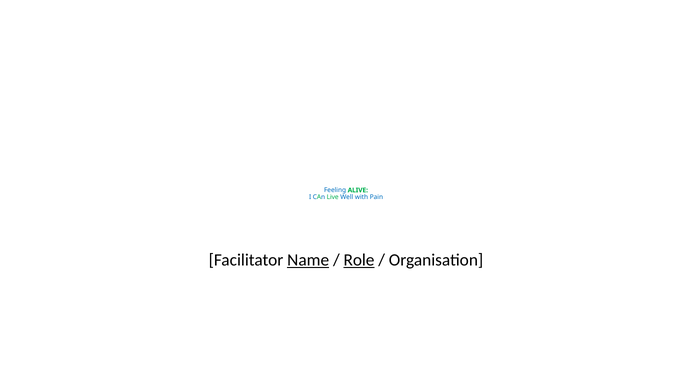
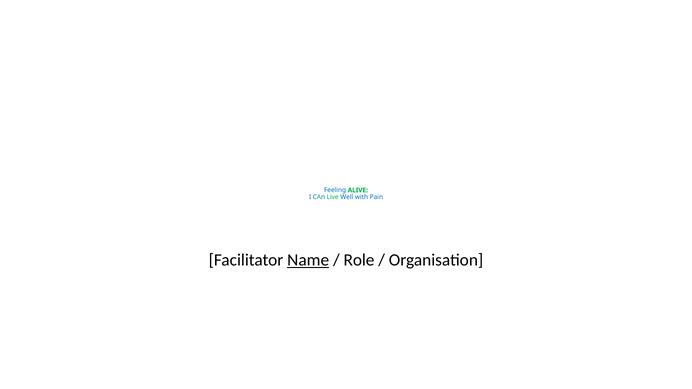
Role underline: present -> none
